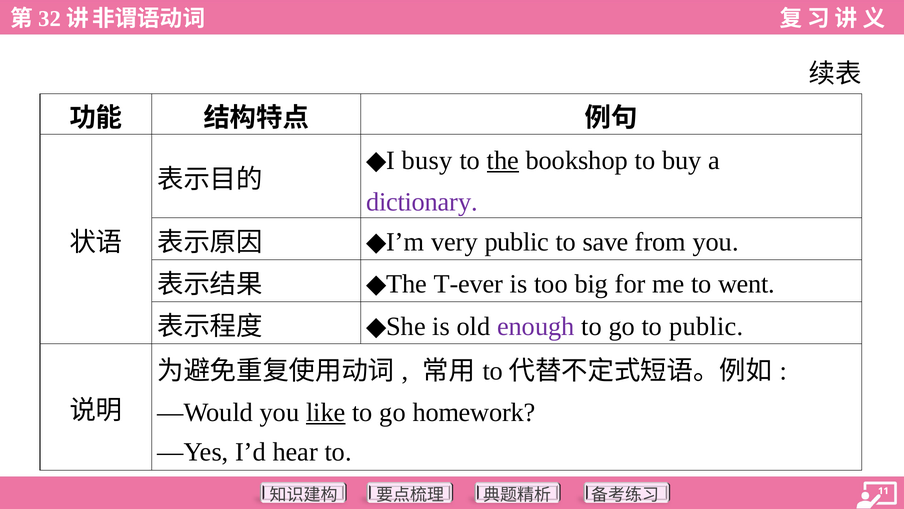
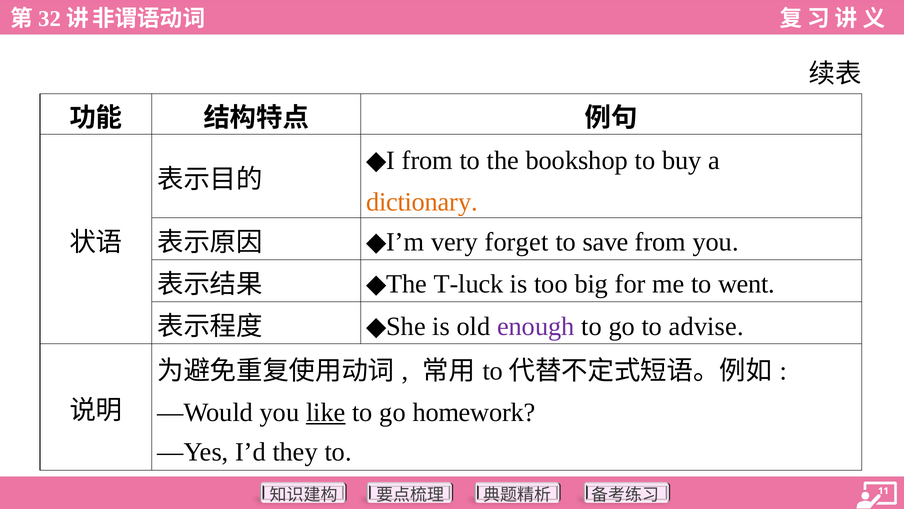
◆I busy: busy -> from
the underline: present -> none
dictionary colour: purple -> orange
very public: public -> forget
T-ever: T-ever -> T-luck
to public: public -> advise
hear: hear -> they
